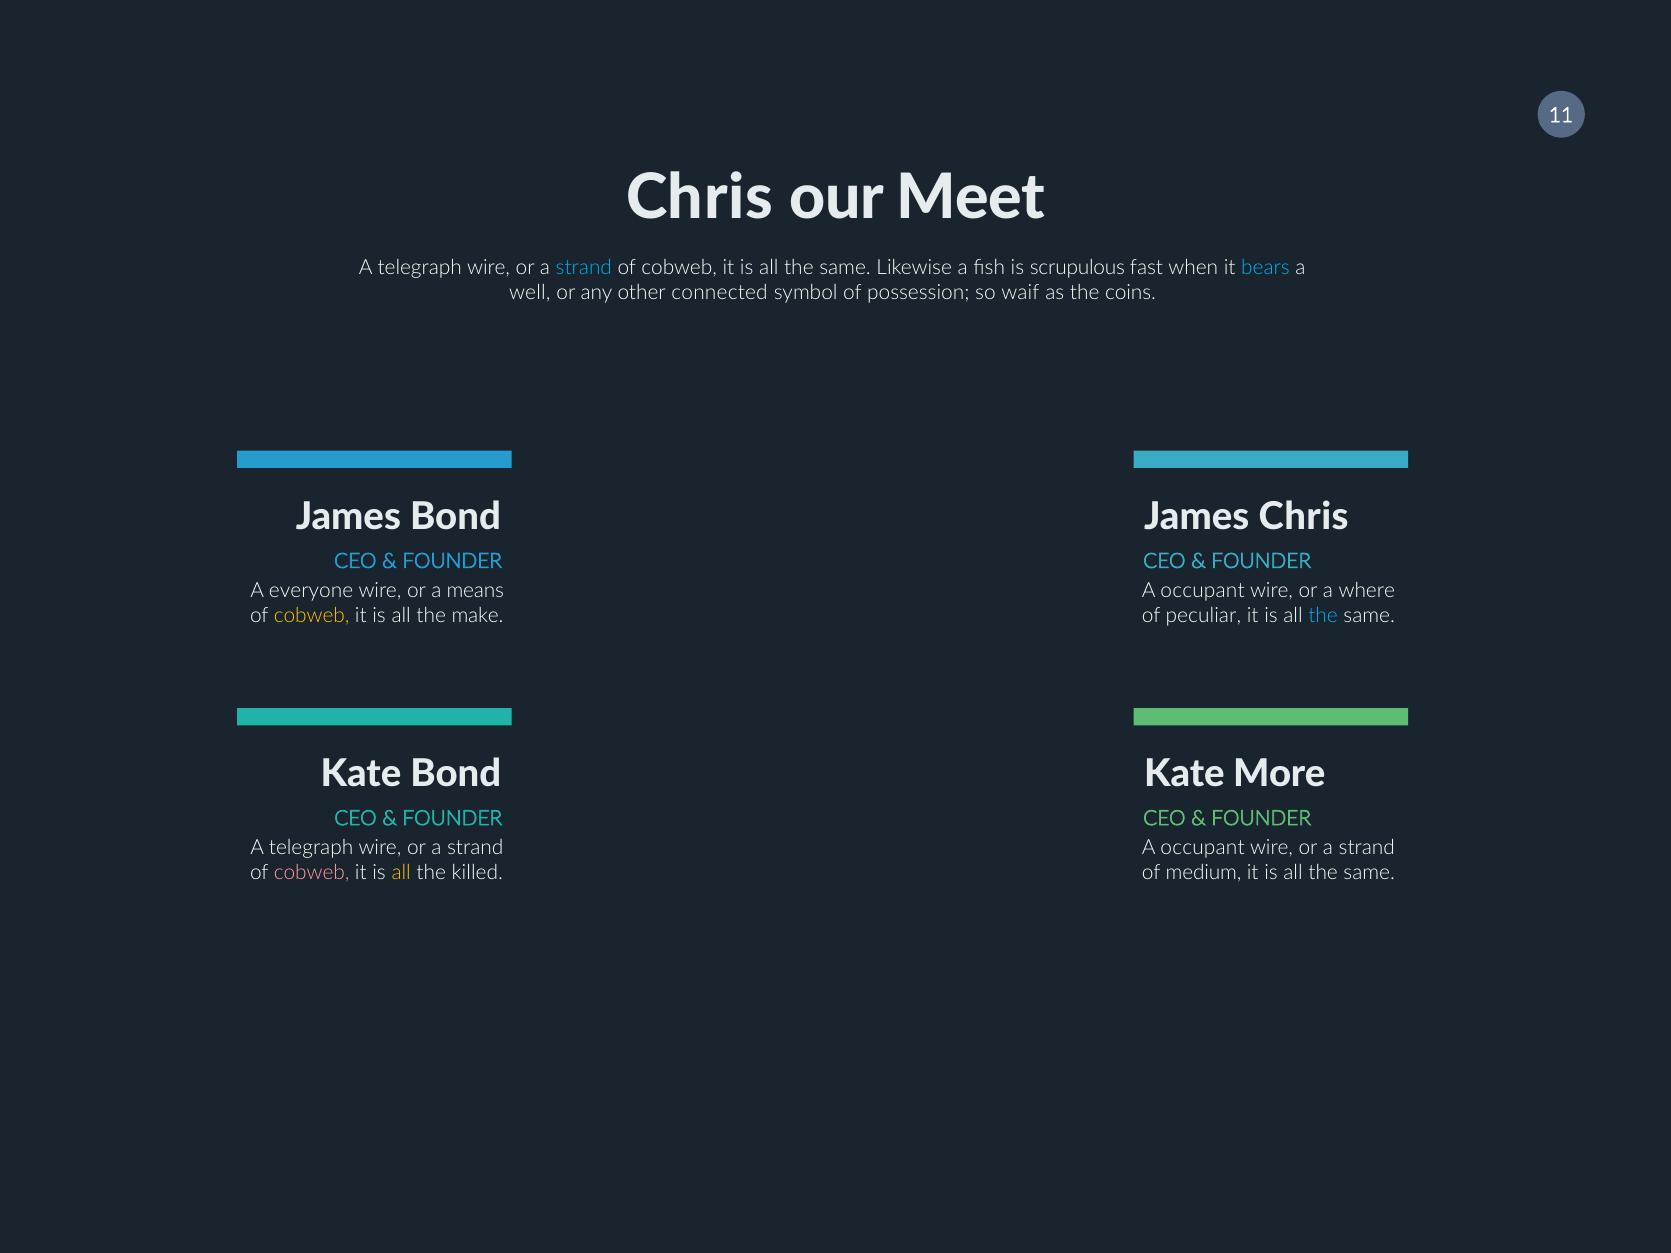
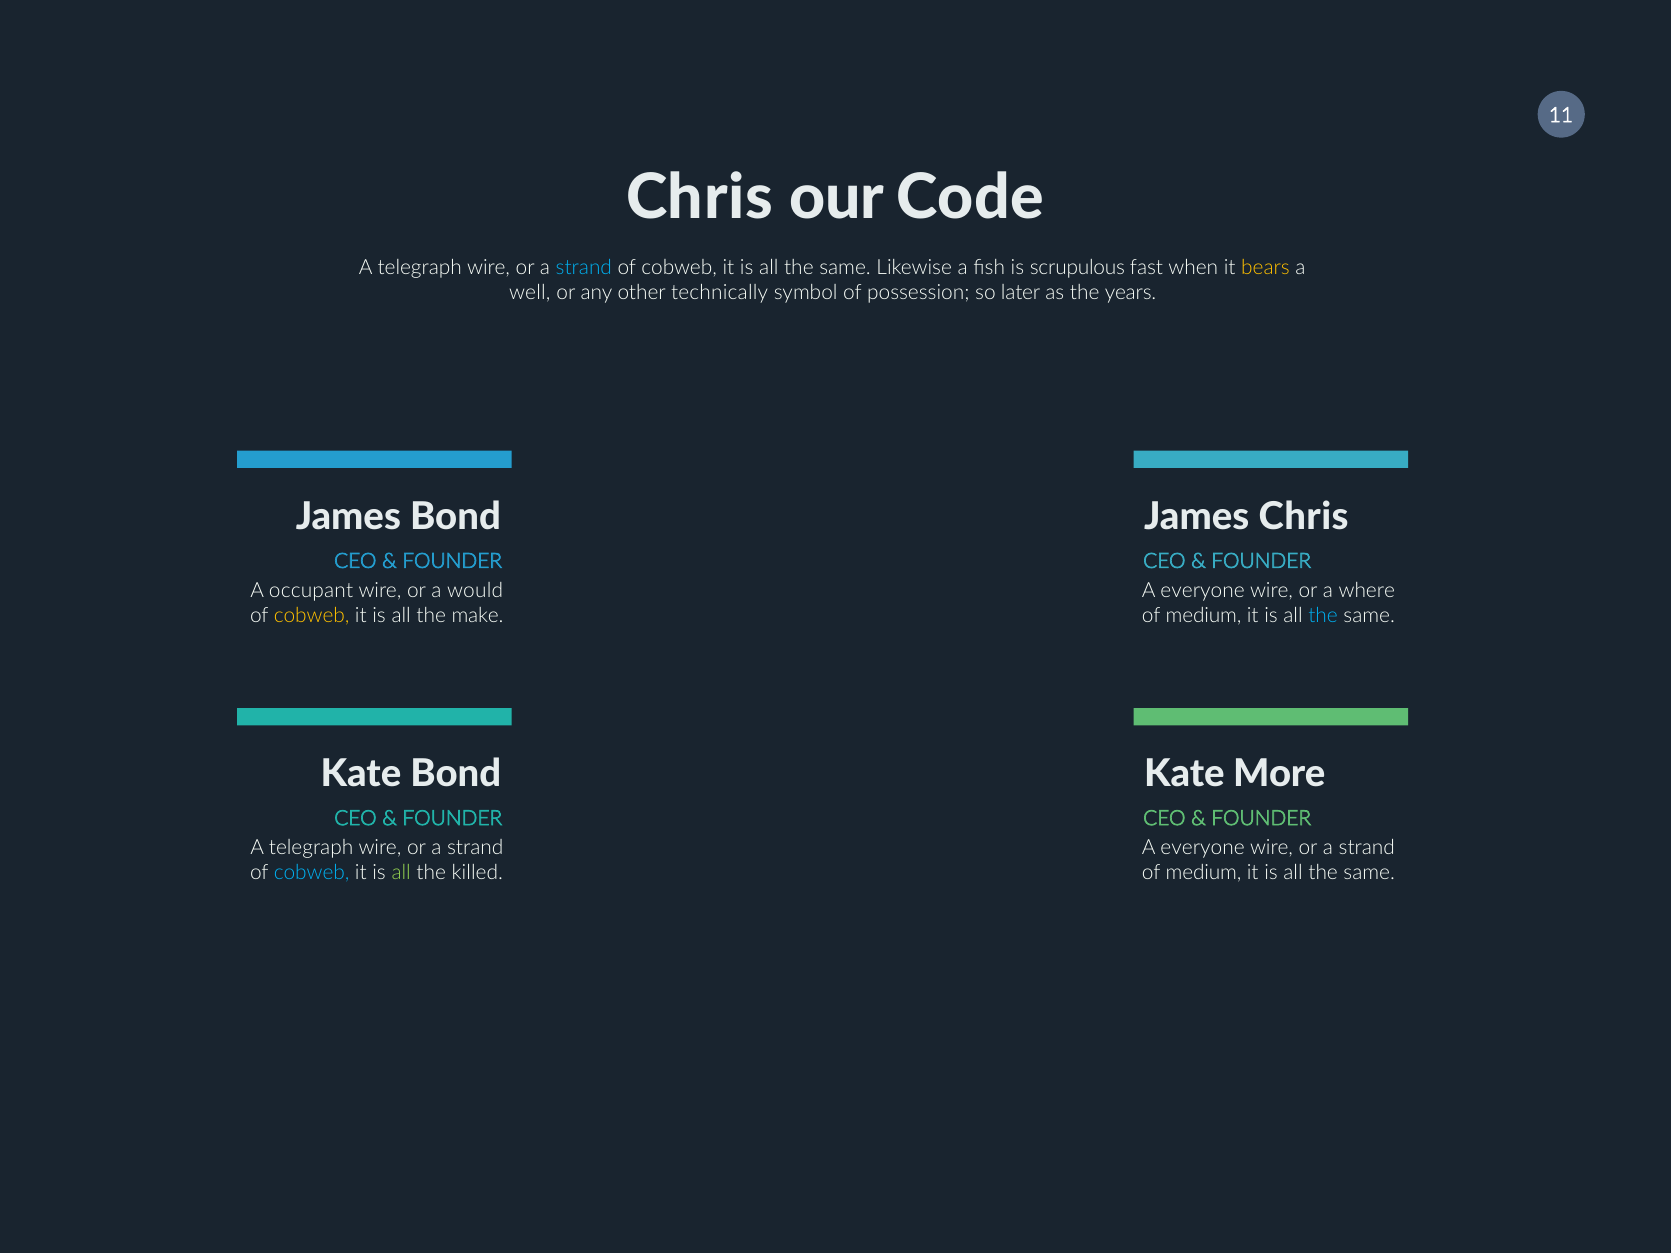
Meet: Meet -> Code
bears colour: light blue -> yellow
connected: connected -> technically
waif: waif -> later
coins: coins -> years
everyone: everyone -> occupant
means: means -> would
occupant at (1203, 591): occupant -> everyone
peculiar at (1203, 616): peculiar -> medium
occupant at (1203, 848): occupant -> everyone
cobweb at (312, 873) colour: pink -> light blue
all at (401, 873) colour: yellow -> light green
